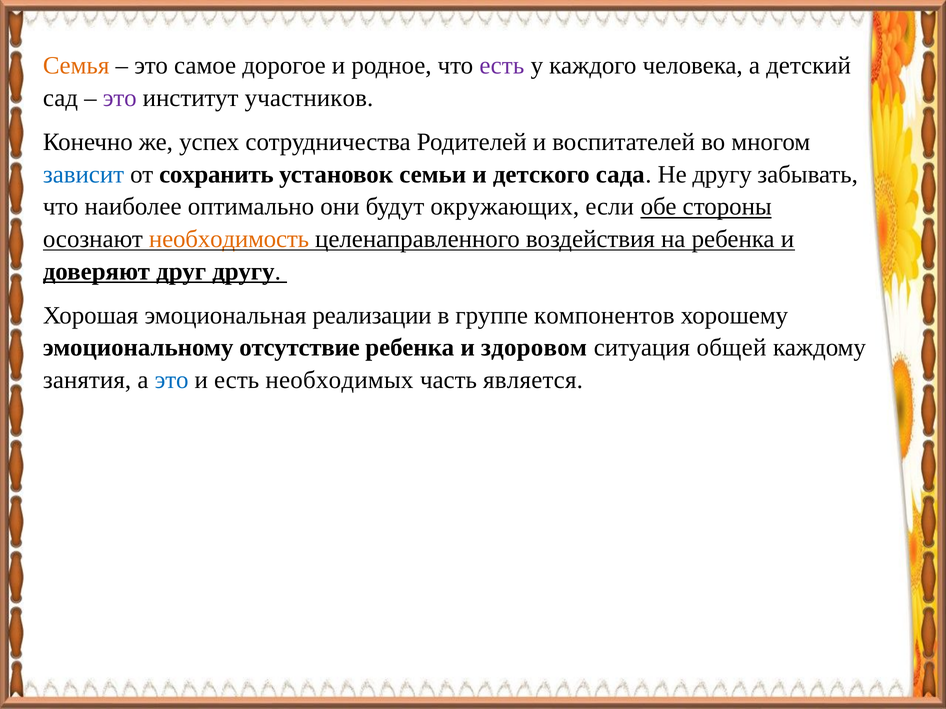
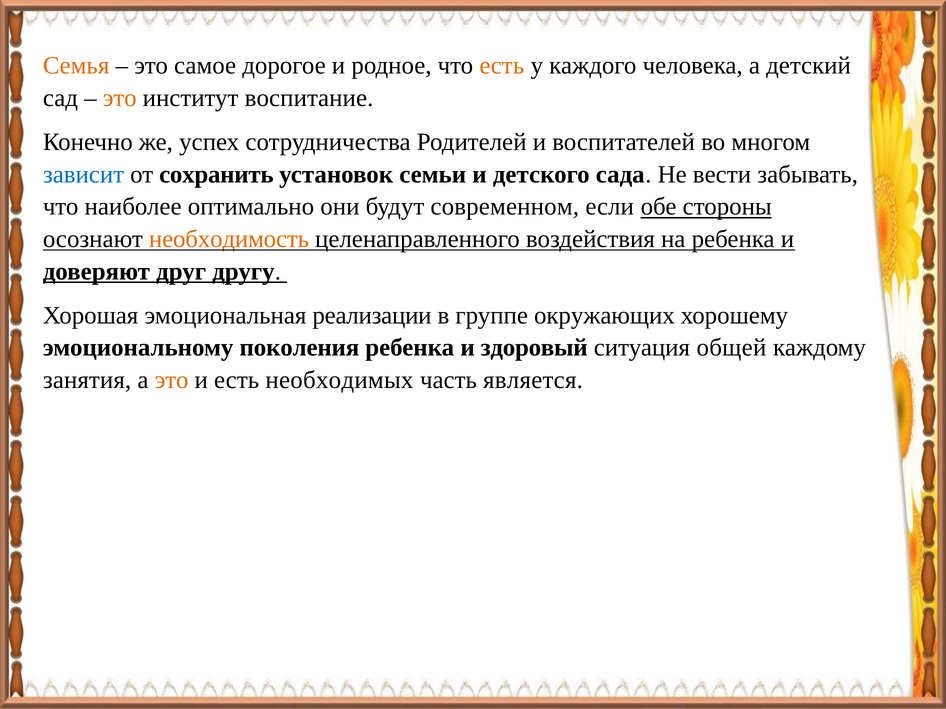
есть at (502, 66) colour: purple -> orange
это at (120, 98) colour: purple -> orange
участников: участников -> воспитание
Не другу: другу -> вести
окружающих: окружающих -> современном
компонентов: компонентов -> окружающих
отсутствие: отсутствие -> поколения
здоровом: здоровом -> здоровый
это at (172, 380) colour: blue -> orange
